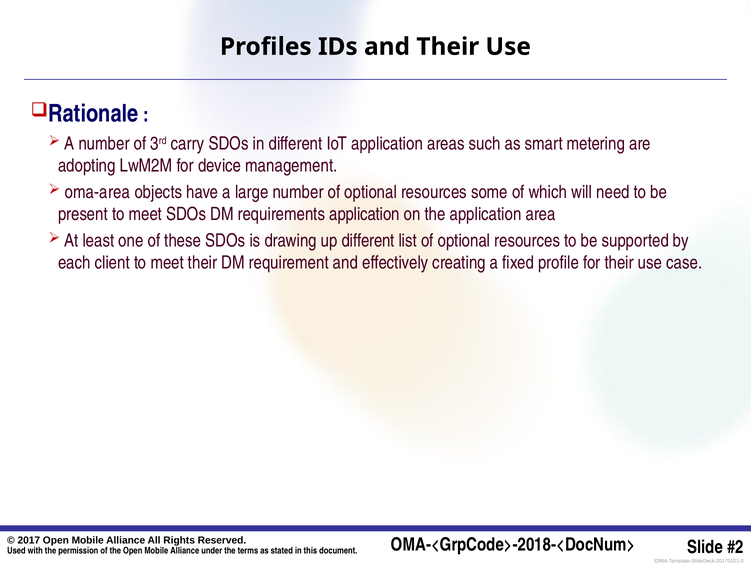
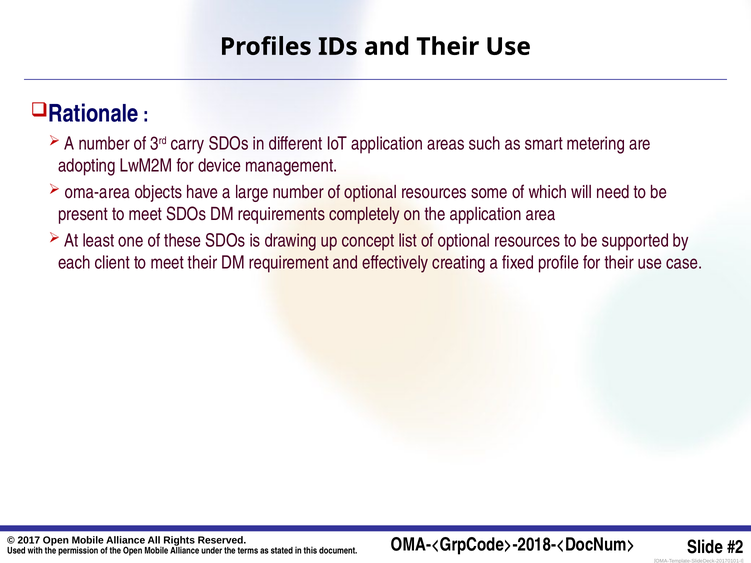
requirements application: application -> completely
up different: different -> concept
